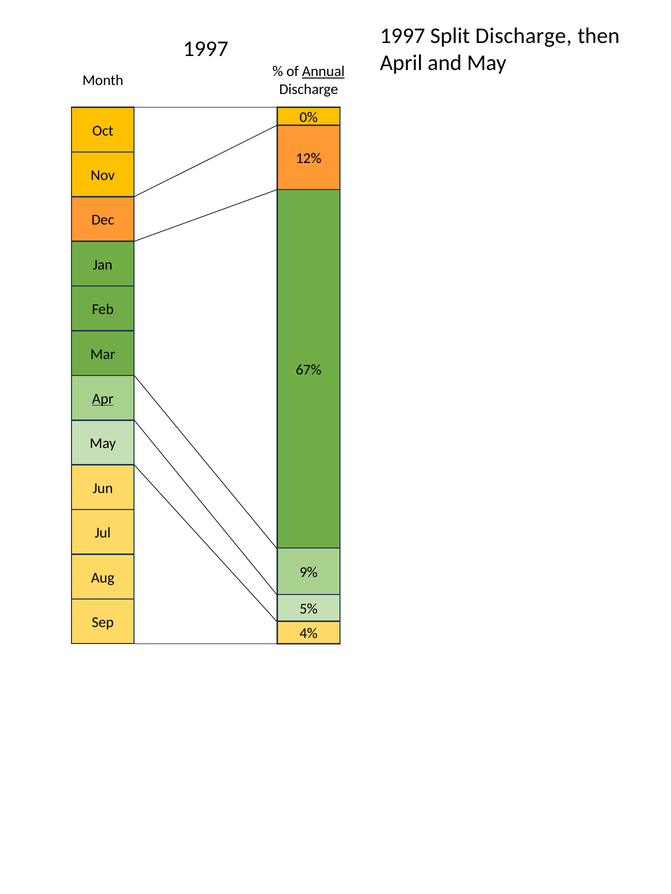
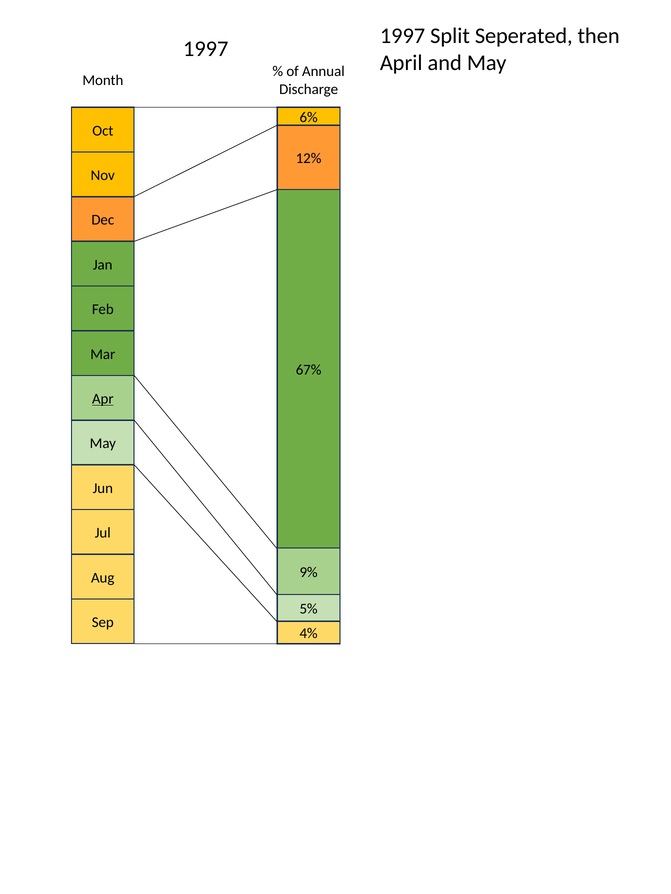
Split Discharge: Discharge -> Seperated
Annual underline: present -> none
0%: 0% -> 6%
